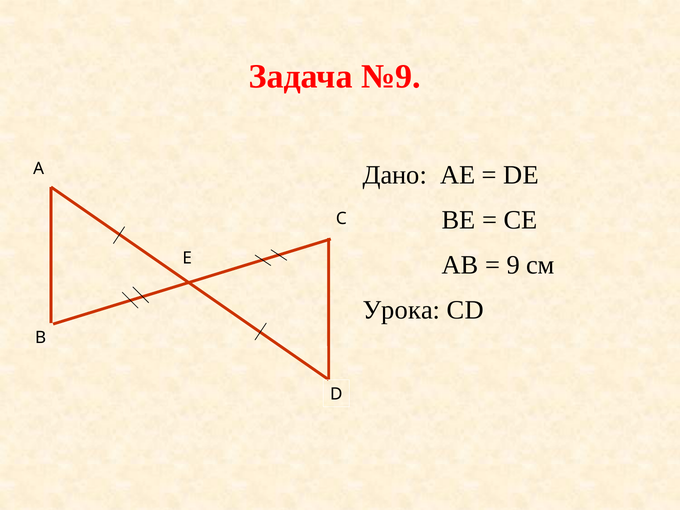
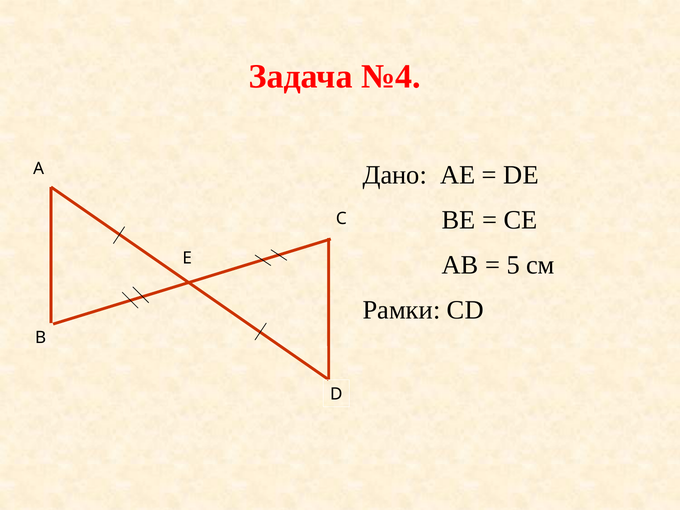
№9: №9 -> №4
9: 9 -> 5
Урока: Урока -> Рамки
